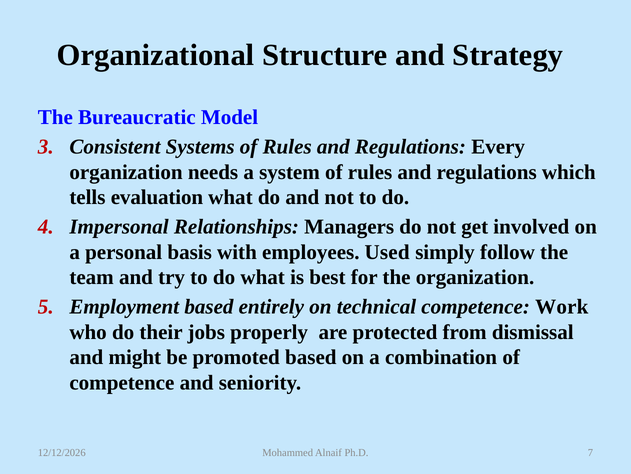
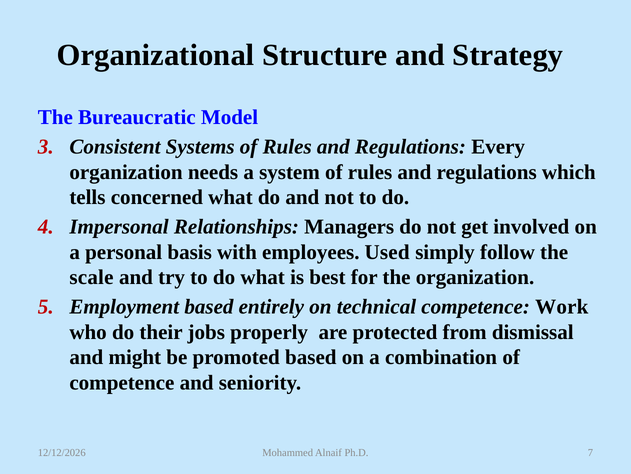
evaluation: evaluation -> concerned
team: team -> scale
